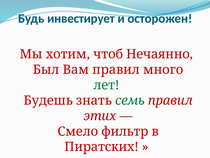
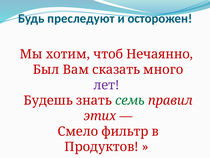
инвестирует: инвестирует -> преследуют
Вам правил: правил -> сказать
лет colour: green -> purple
Пиратских: Пиратских -> Продуктов
